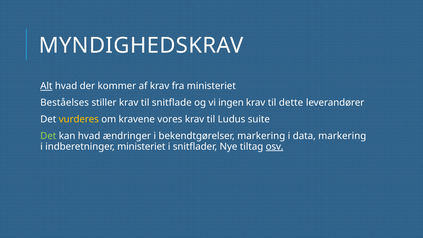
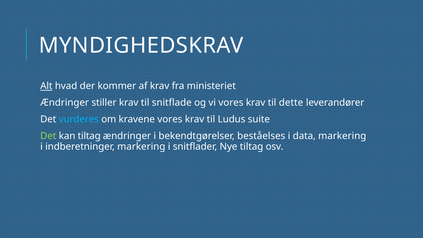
Beståelses at (65, 103): Beståelses -> Ændringer
vi ingen: ingen -> vores
vurderes colour: yellow -> light blue
kan hvad: hvad -> tiltag
bekendtgørelser markering: markering -> beståelses
indberetninger ministeriet: ministeriet -> markering
osv underline: present -> none
